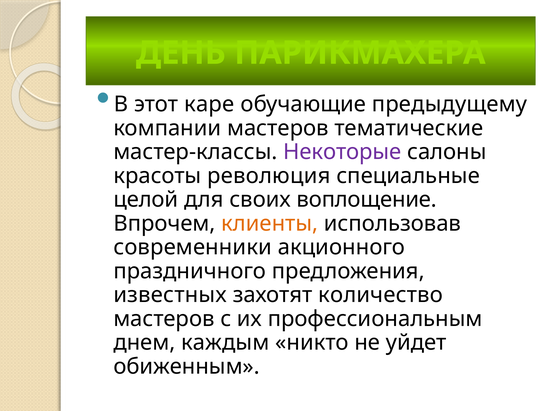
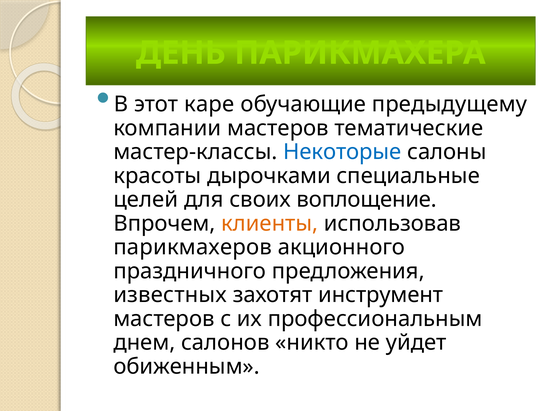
Некоторые colour: purple -> blue
революция: революция -> дырочками
целой: целой -> целей
современники: современники -> парикмахеров
количество: количество -> инструмент
каждым: каждым -> салонов
